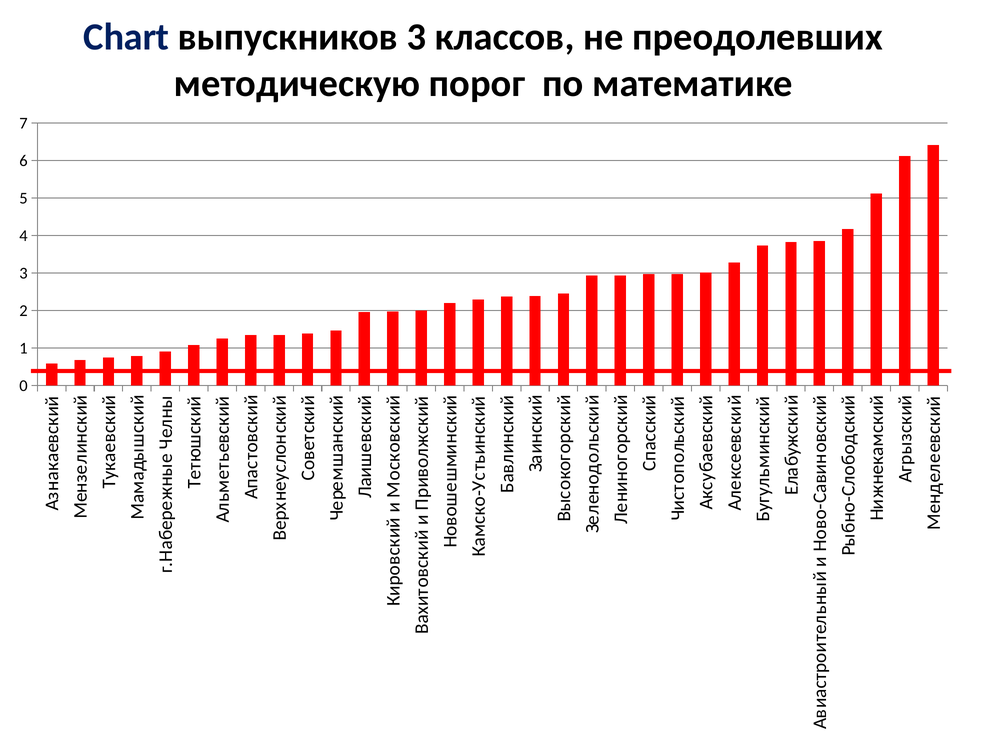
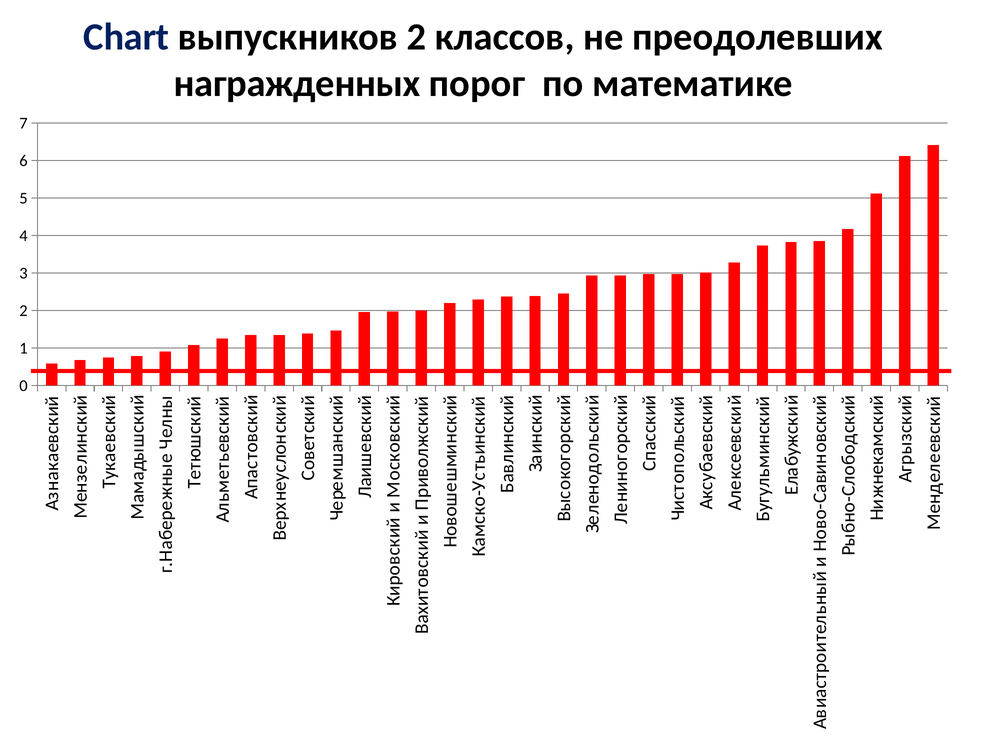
выпускников 3: 3 -> 2
методическую: методическую -> награжденных
